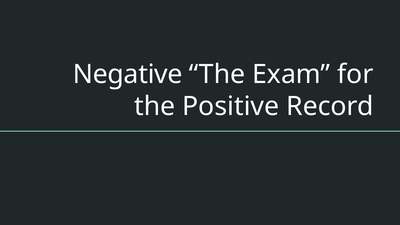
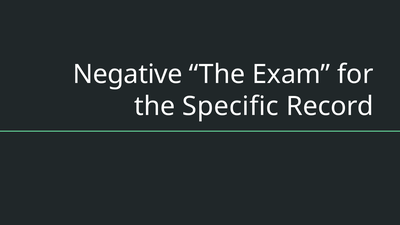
Positive: Positive -> Specific
